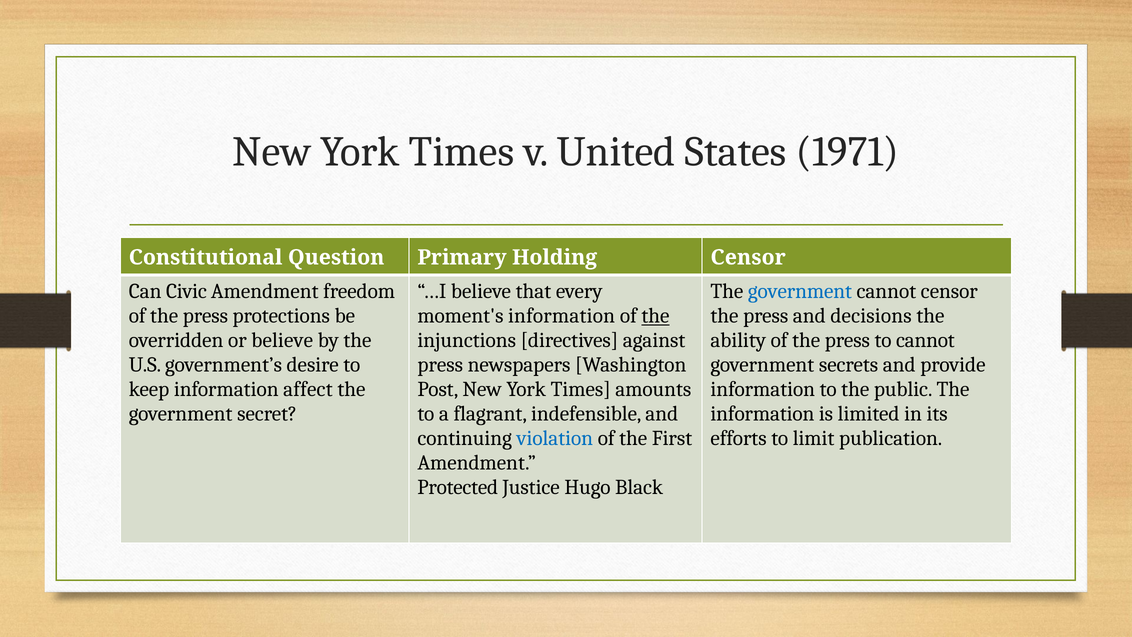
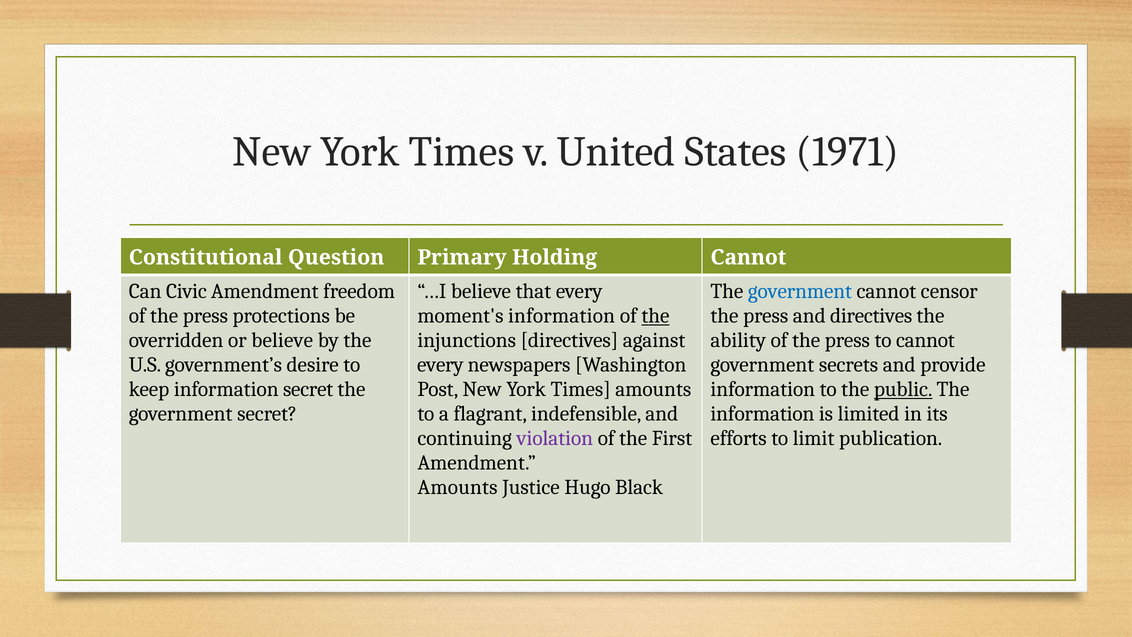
Holding Censor: Censor -> Cannot
and decisions: decisions -> directives
press at (440, 365): press -> every
information affect: affect -> secret
public underline: none -> present
violation colour: blue -> purple
Protected at (458, 487): Protected -> Amounts
